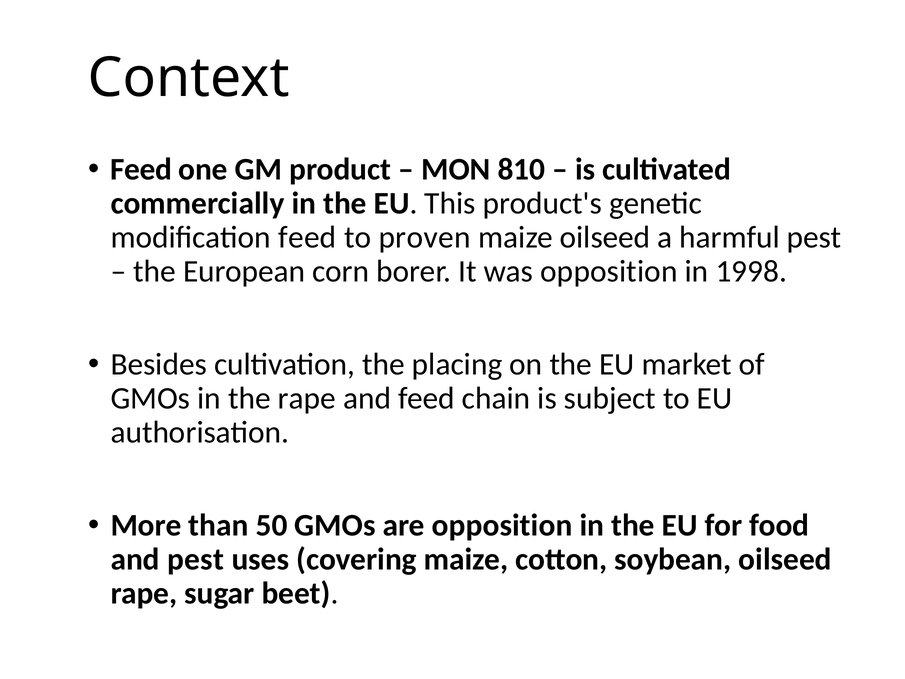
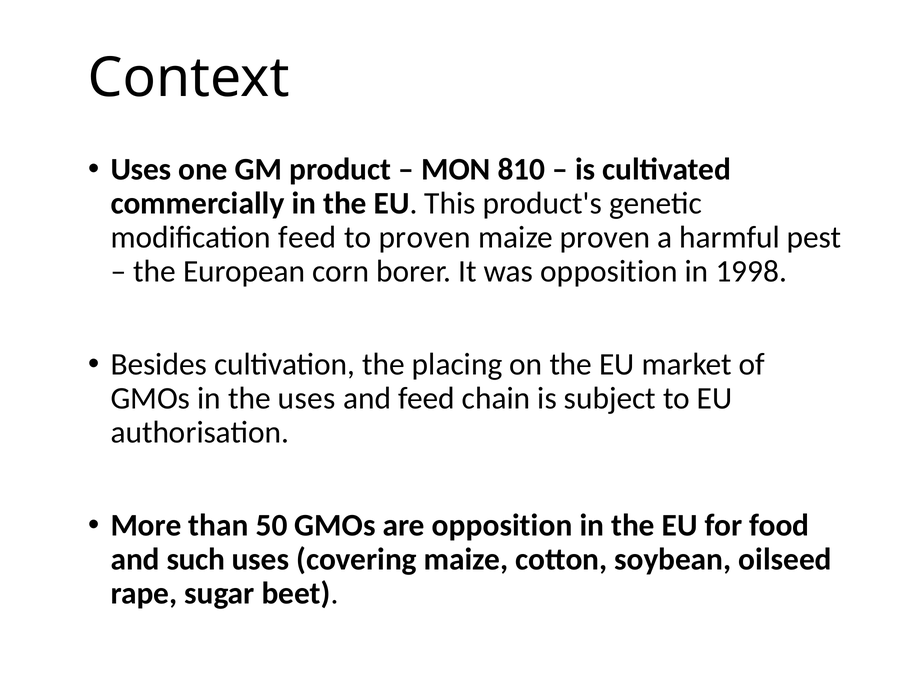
Feed at (141, 170): Feed -> Uses
maize oilseed: oilseed -> proven
the rape: rape -> uses
and pest: pest -> such
